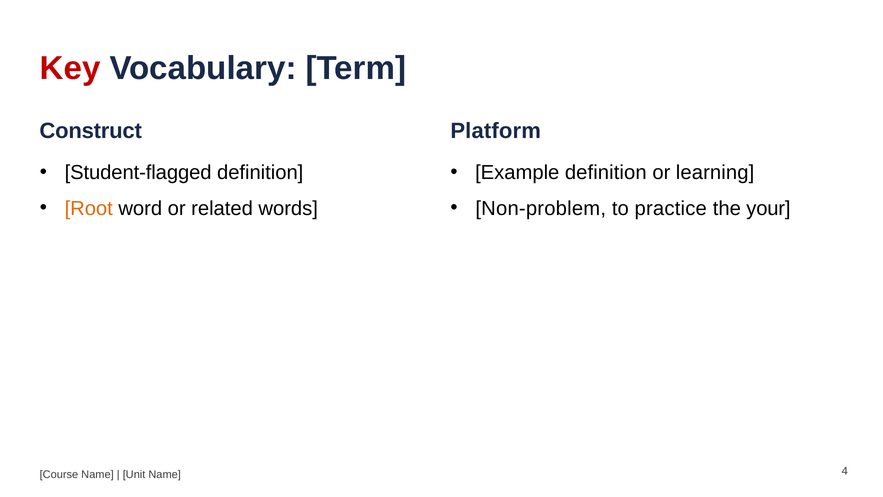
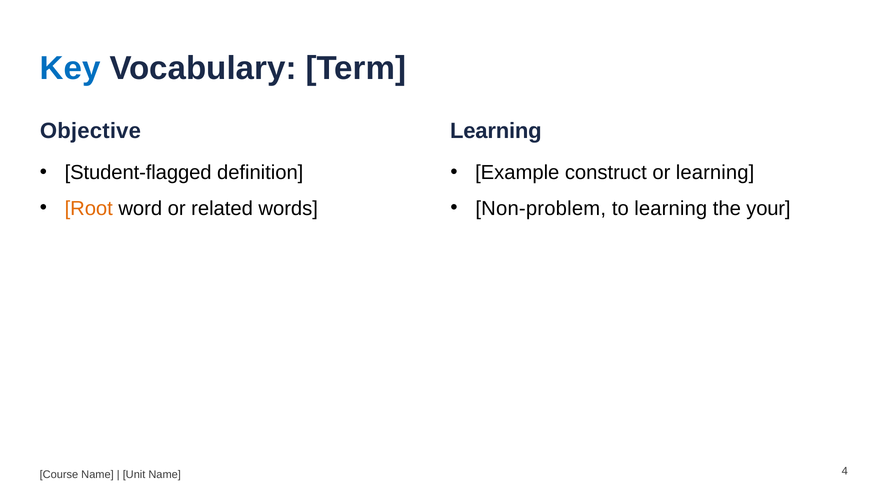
Key colour: red -> blue
Construct: Construct -> Objective
Platform at (496, 131): Platform -> Learning
Example definition: definition -> construct
to practice: practice -> learning
